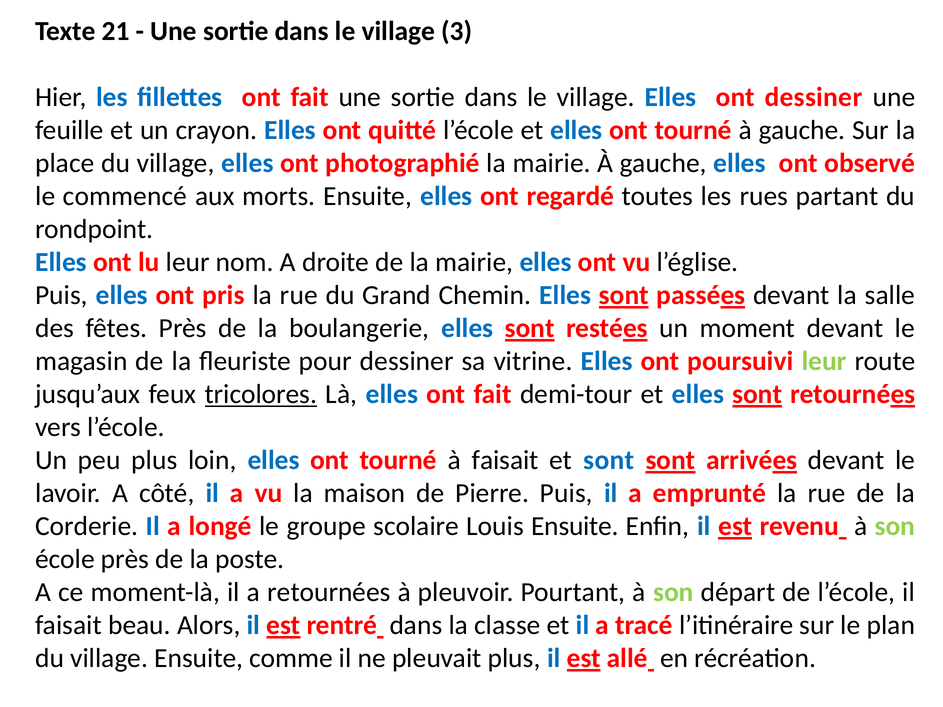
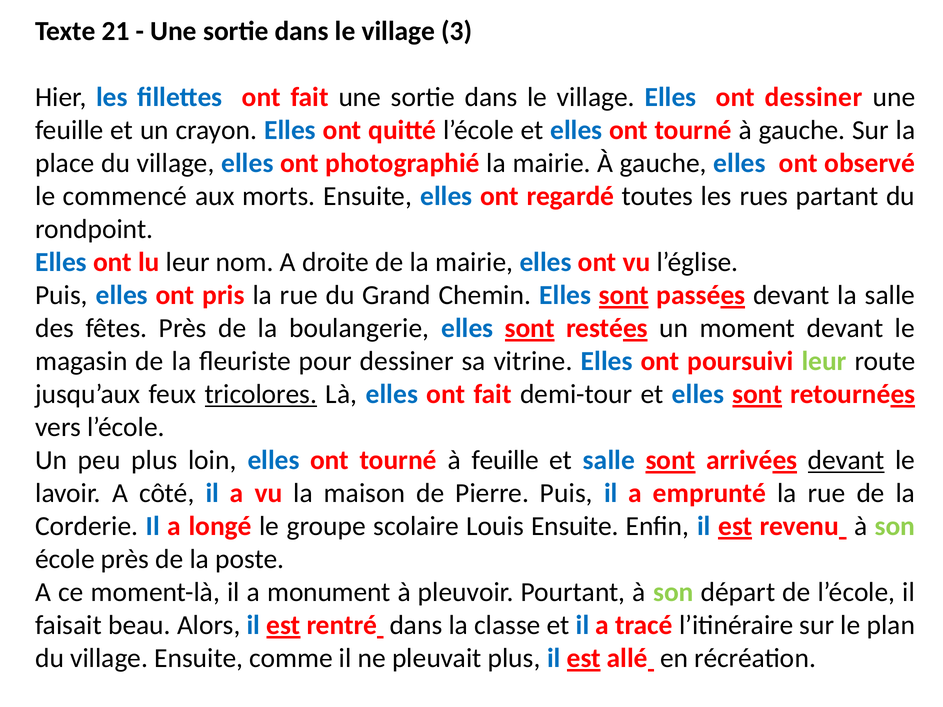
à faisait: faisait -> feuille
et sont: sont -> salle
devant at (846, 460) underline: none -> present
a retournées: retournées -> monument
